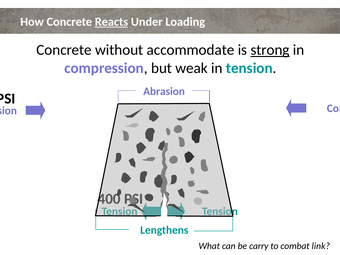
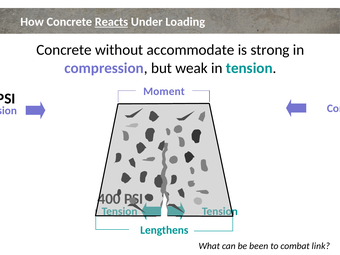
strong underline: present -> none
Abrasion: Abrasion -> Moment
carry: carry -> been
